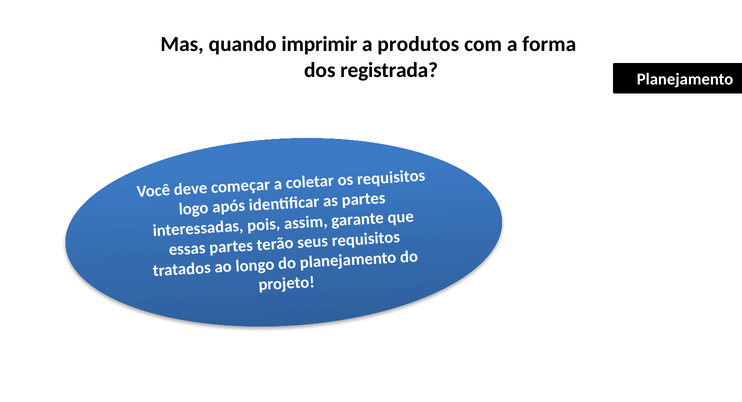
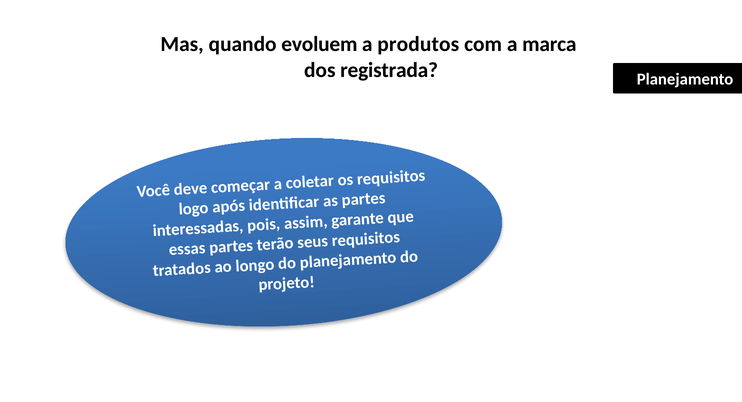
imprimir: imprimir -> evoluem
forma: forma -> marca
